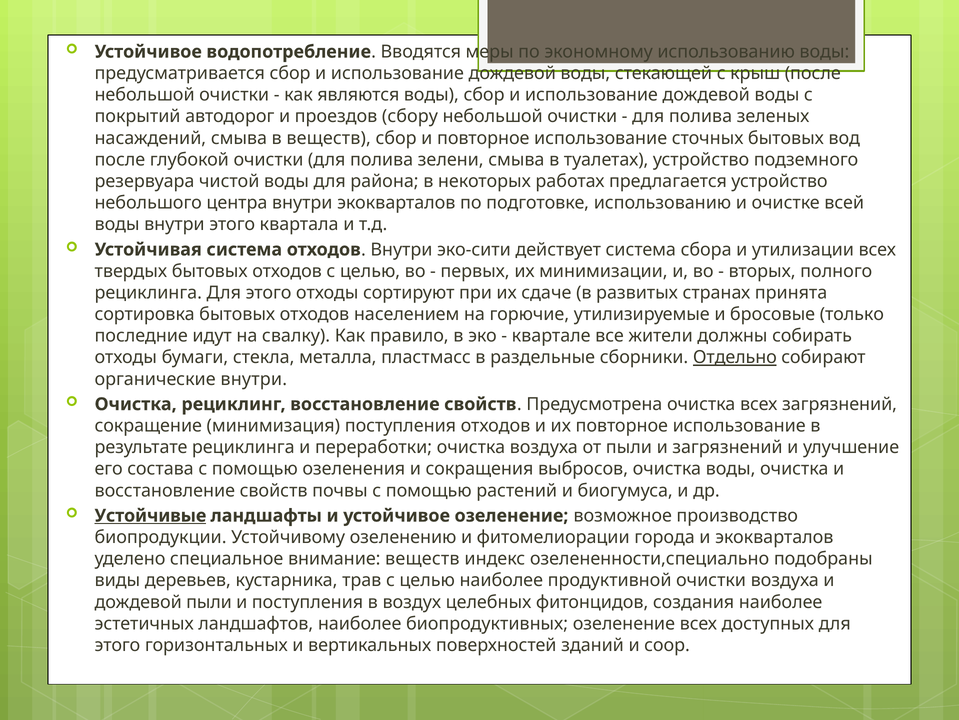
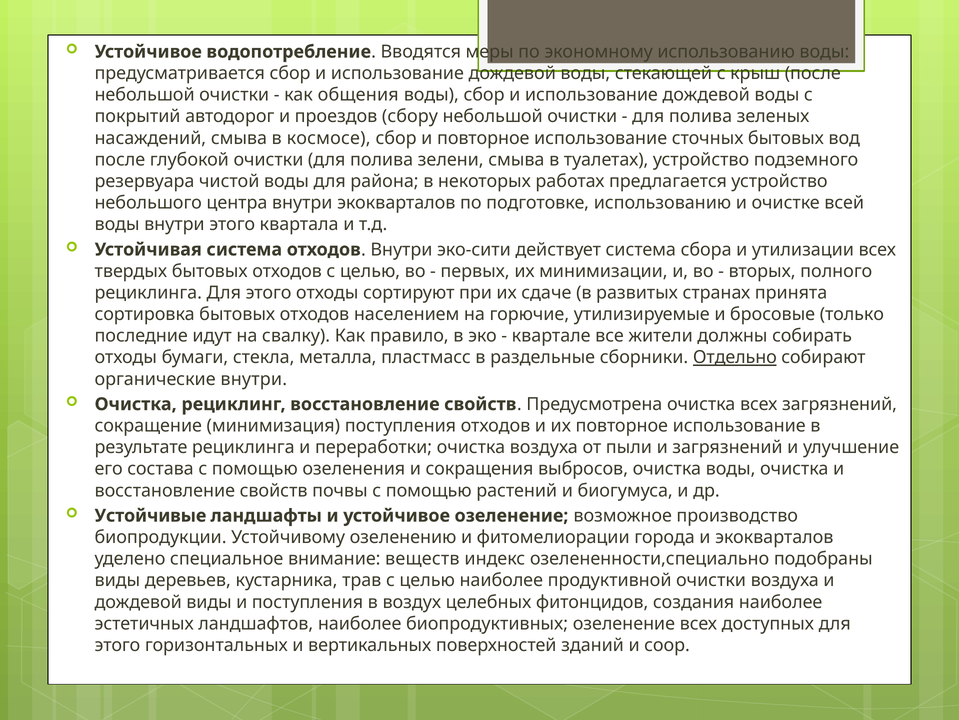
являются: являются -> общения
в веществ: веществ -> космосе
Устойчивые underline: present -> none
дождевой пыли: пыли -> виды
